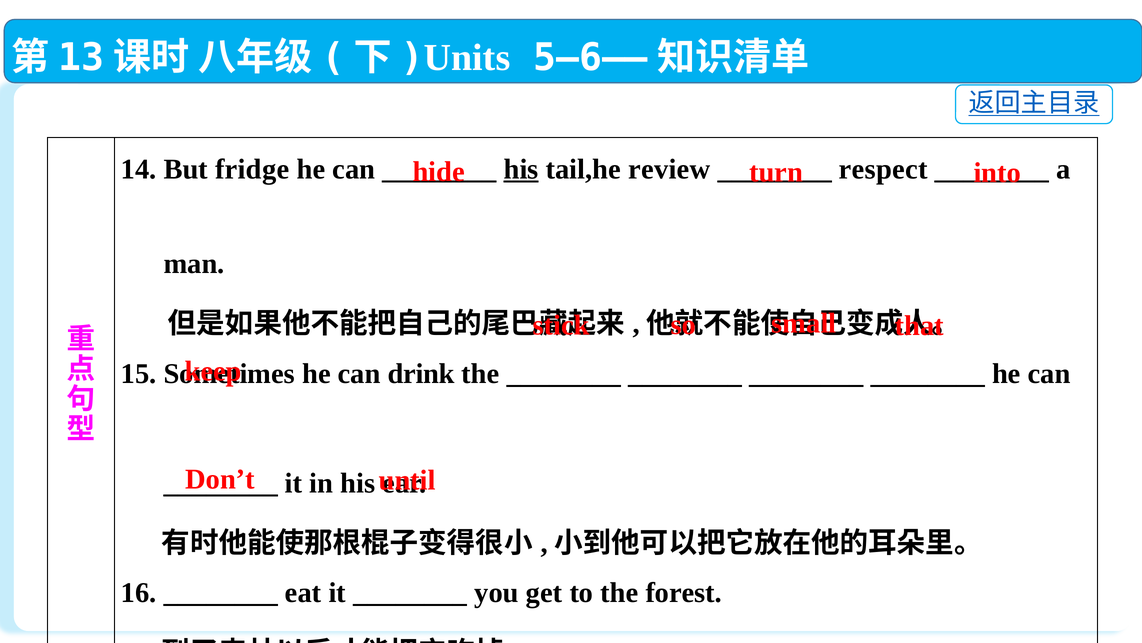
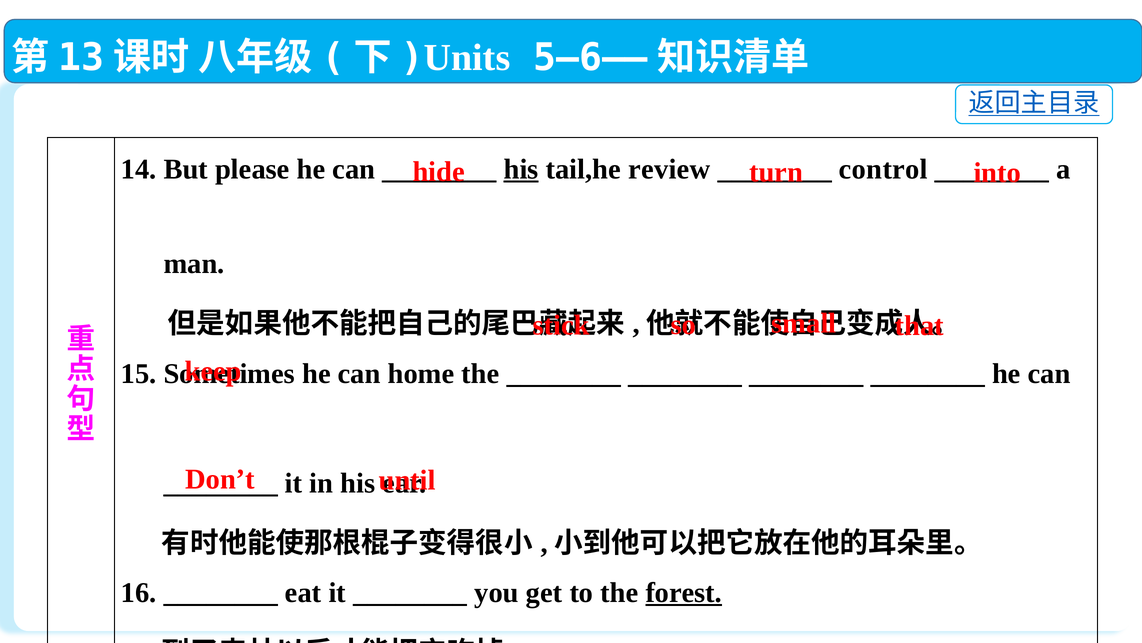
fridge: fridge -> please
respect: respect -> control
drink: drink -> home
forest underline: none -> present
